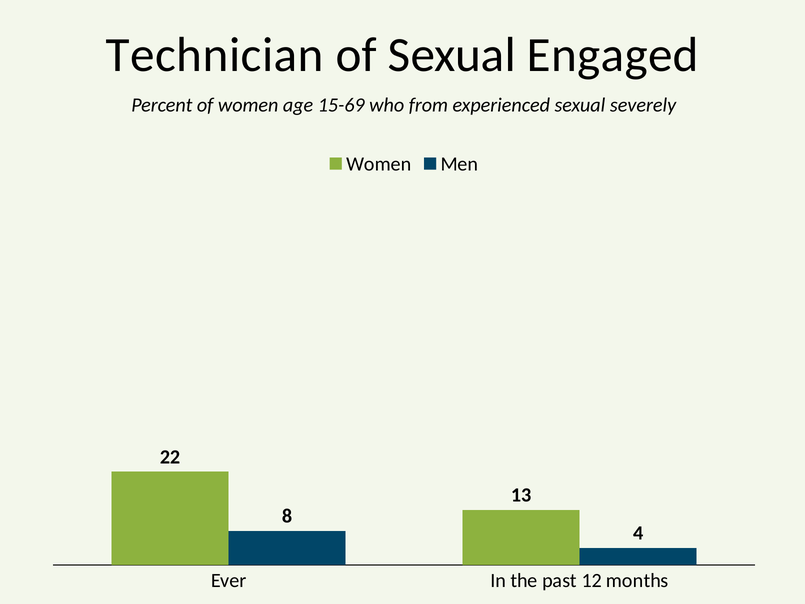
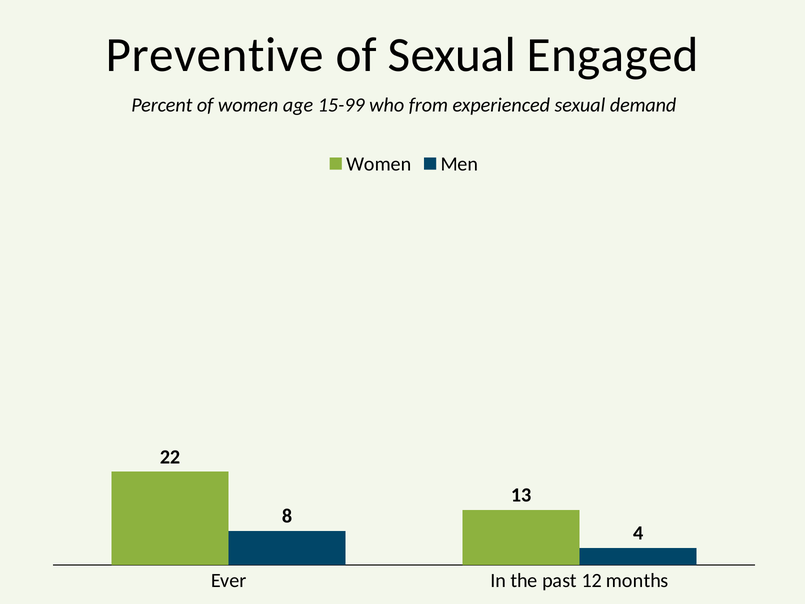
Technician: Technician -> Preventive
15-69: 15-69 -> 15-99
severely: severely -> demand
